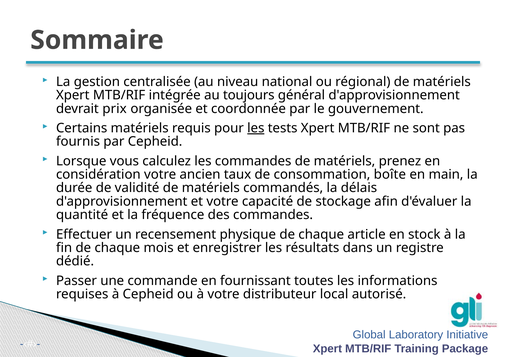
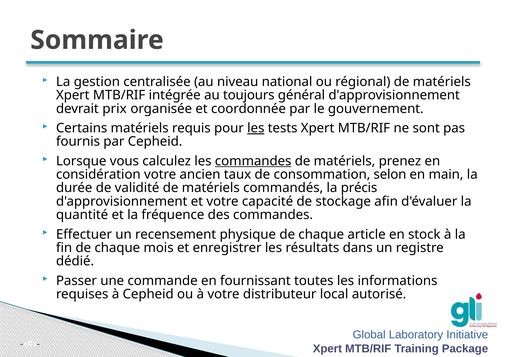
commandes at (253, 161) underline: none -> present
boîte: boîte -> selon
délais: délais -> précis
